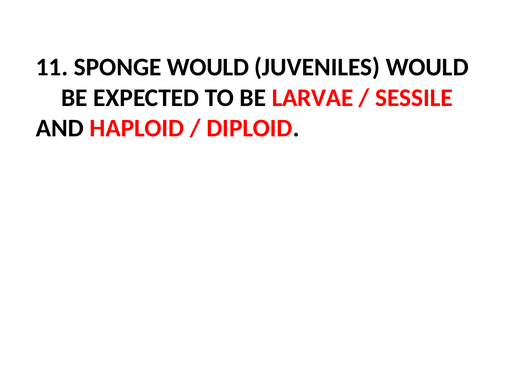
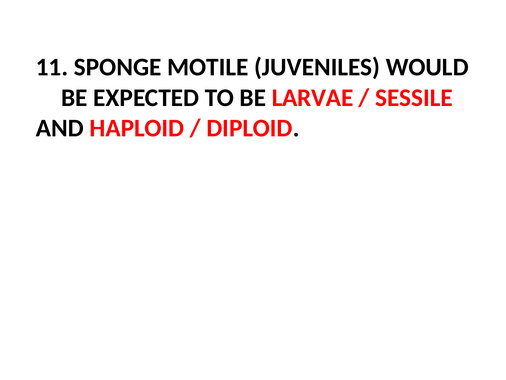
SPONGE WOULD: WOULD -> MOTILE
